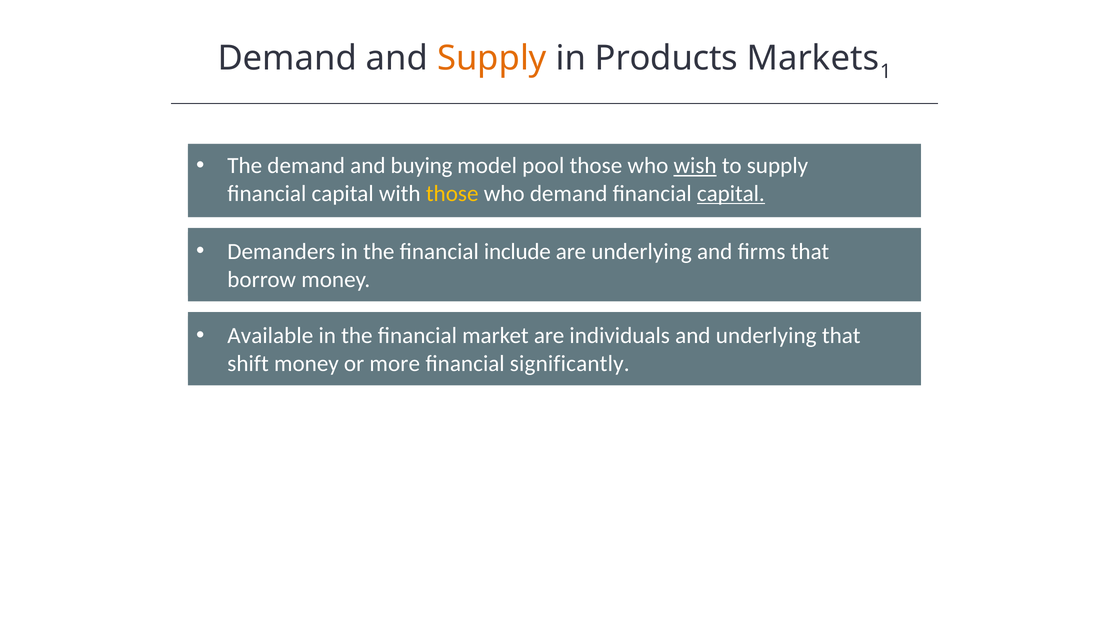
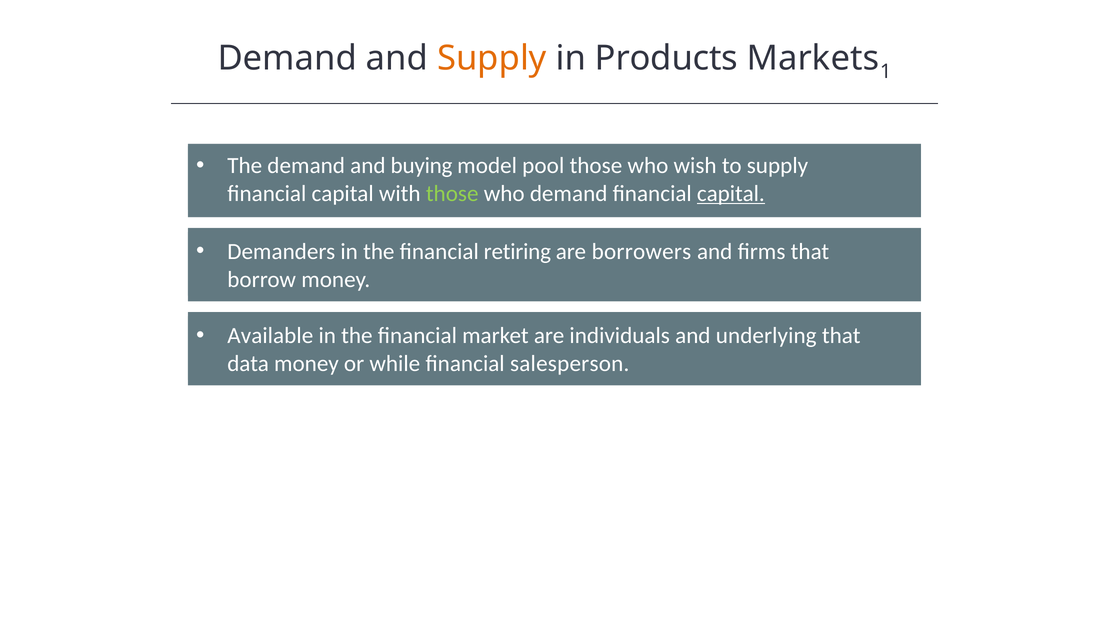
wish underline: present -> none
those at (452, 193) colour: yellow -> light green
include: include -> retiring
are underlying: underlying -> borrowers
shift: shift -> data
more: more -> while
significantly: significantly -> salesperson
